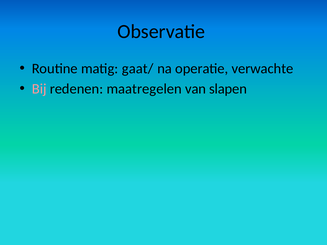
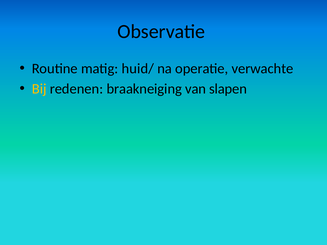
gaat/: gaat/ -> huid/
Bij colour: pink -> yellow
maatregelen: maatregelen -> braakneiging
